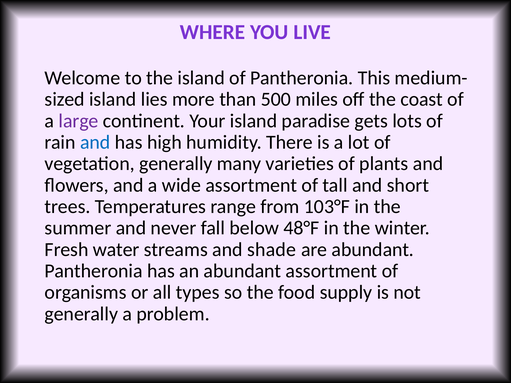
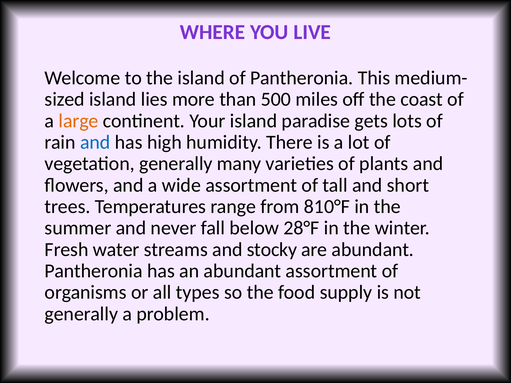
large colour: purple -> orange
103°F: 103°F -> 810°F
48°F: 48°F -> 28°F
shade: shade -> stocky
